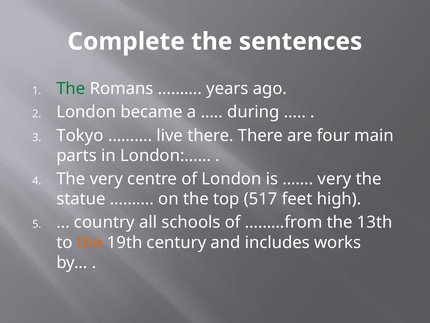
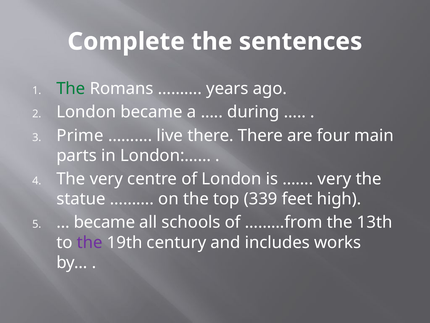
Tokyo: Tokyo -> Prime
517: 517 -> 339
country at (104, 222): country -> became
the at (90, 242) colour: orange -> purple
